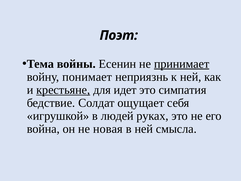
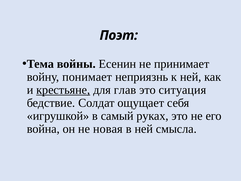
принимает underline: present -> none
идет: идет -> глав
симпатия: симпатия -> ситуация
людей: людей -> самый
